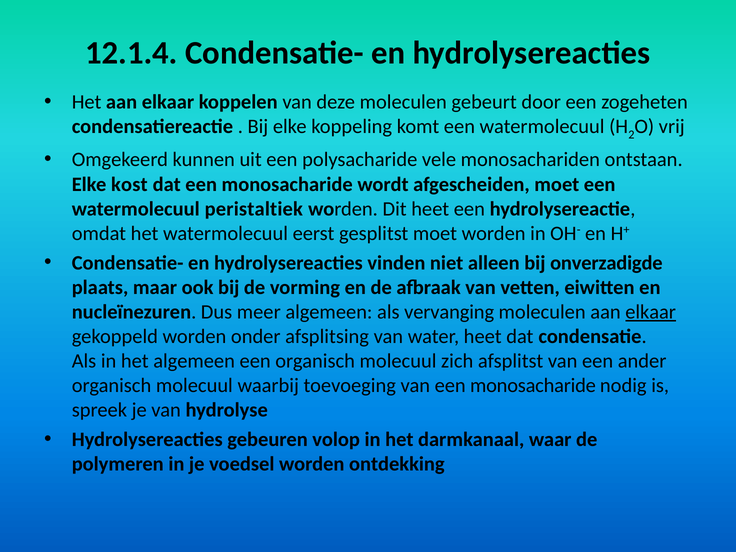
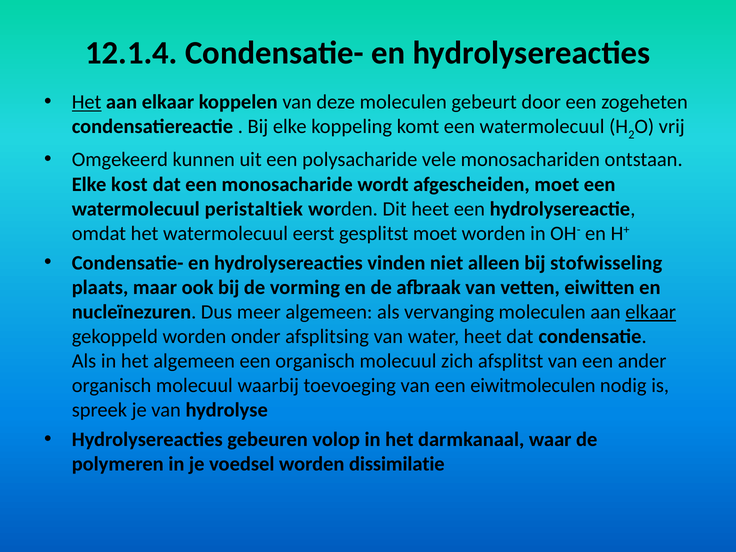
Het at (87, 102) underline: none -> present
onverzadigde: onverzadigde -> stofwisseling
van een monosacharide: monosacharide -> eiwitmoleculen
ontdekking: ontdekking -> dissimilatie
